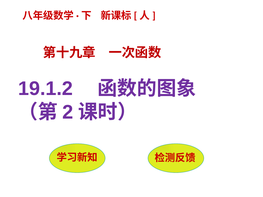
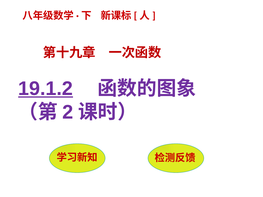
19.1.2 underline: none -> present
